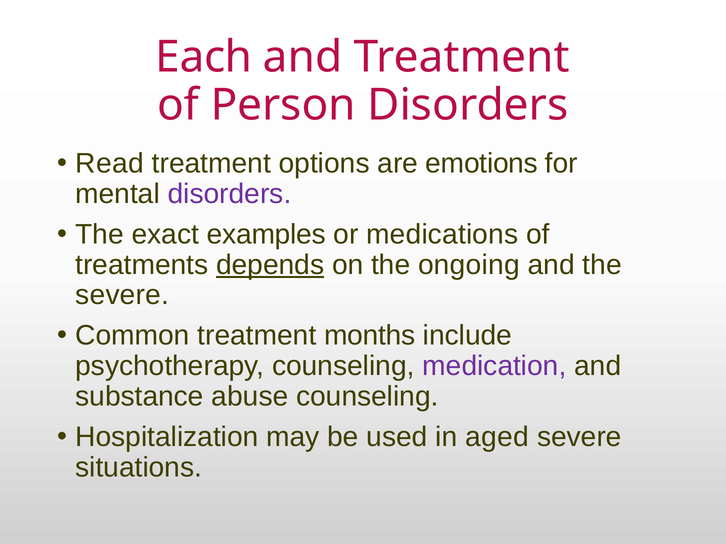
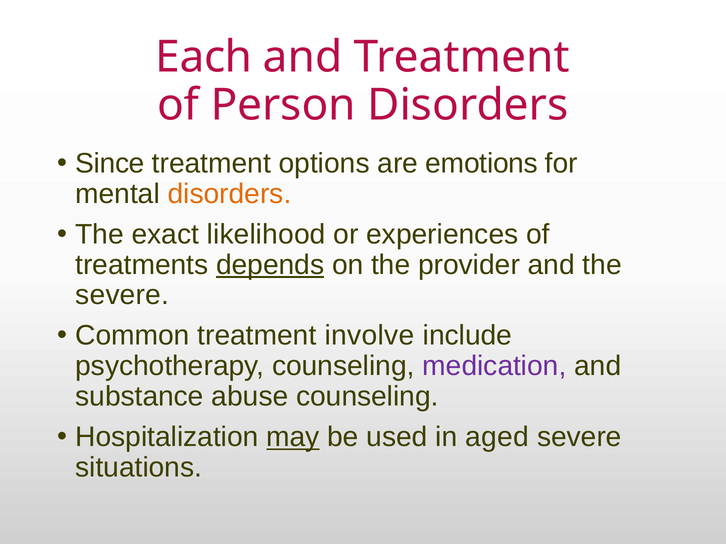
Read: Read -> Since
disorders at (230, 194) colour: purple -> orange
examples: examples -> likelihood
medications: medications -> experiences
ongoing: ongoing -> provider
months: months -> involve
may underline: none -> present
